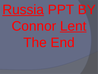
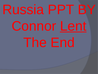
Russia underline: present -> none
